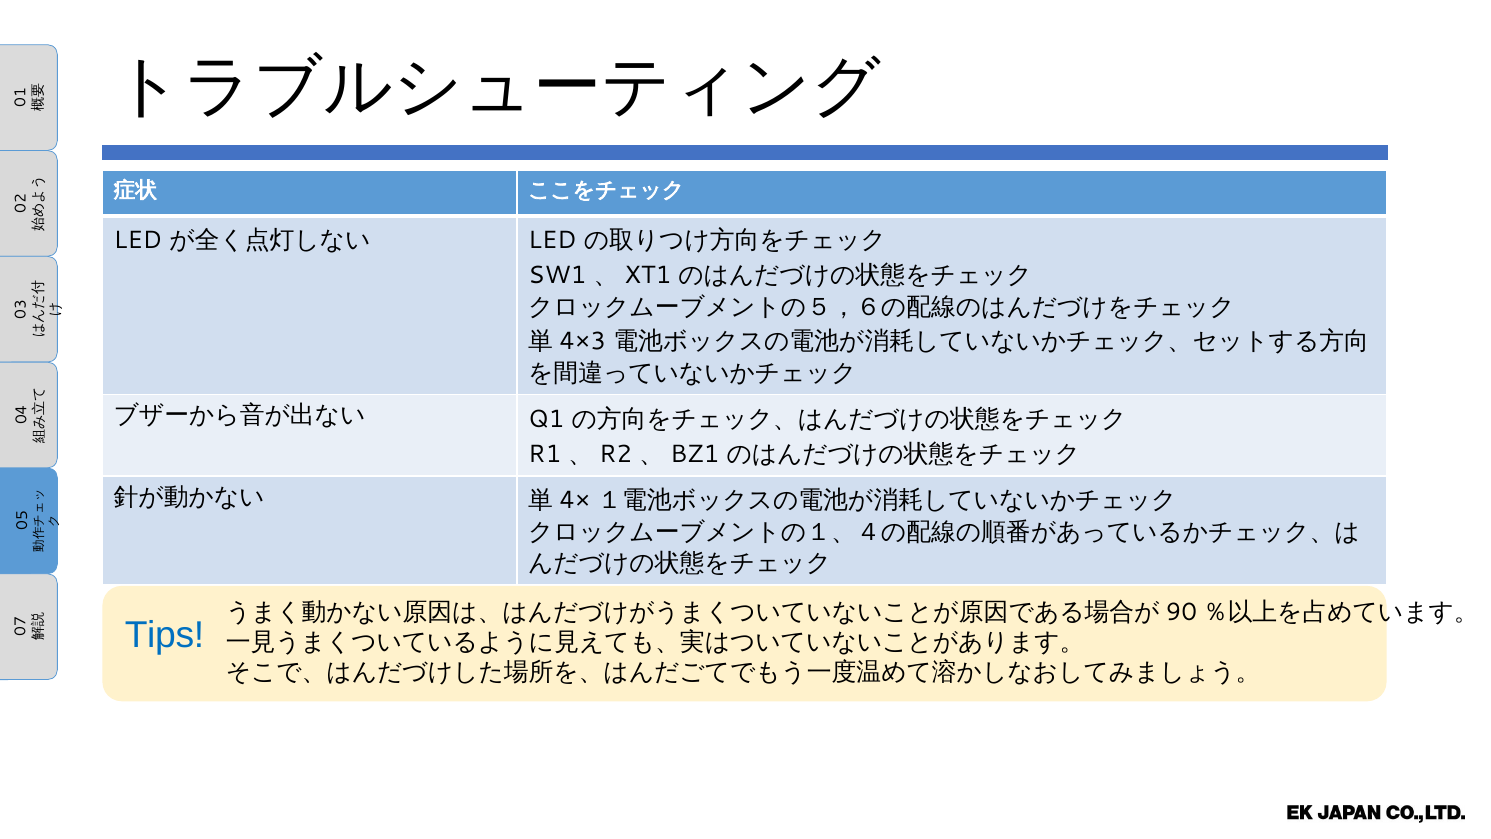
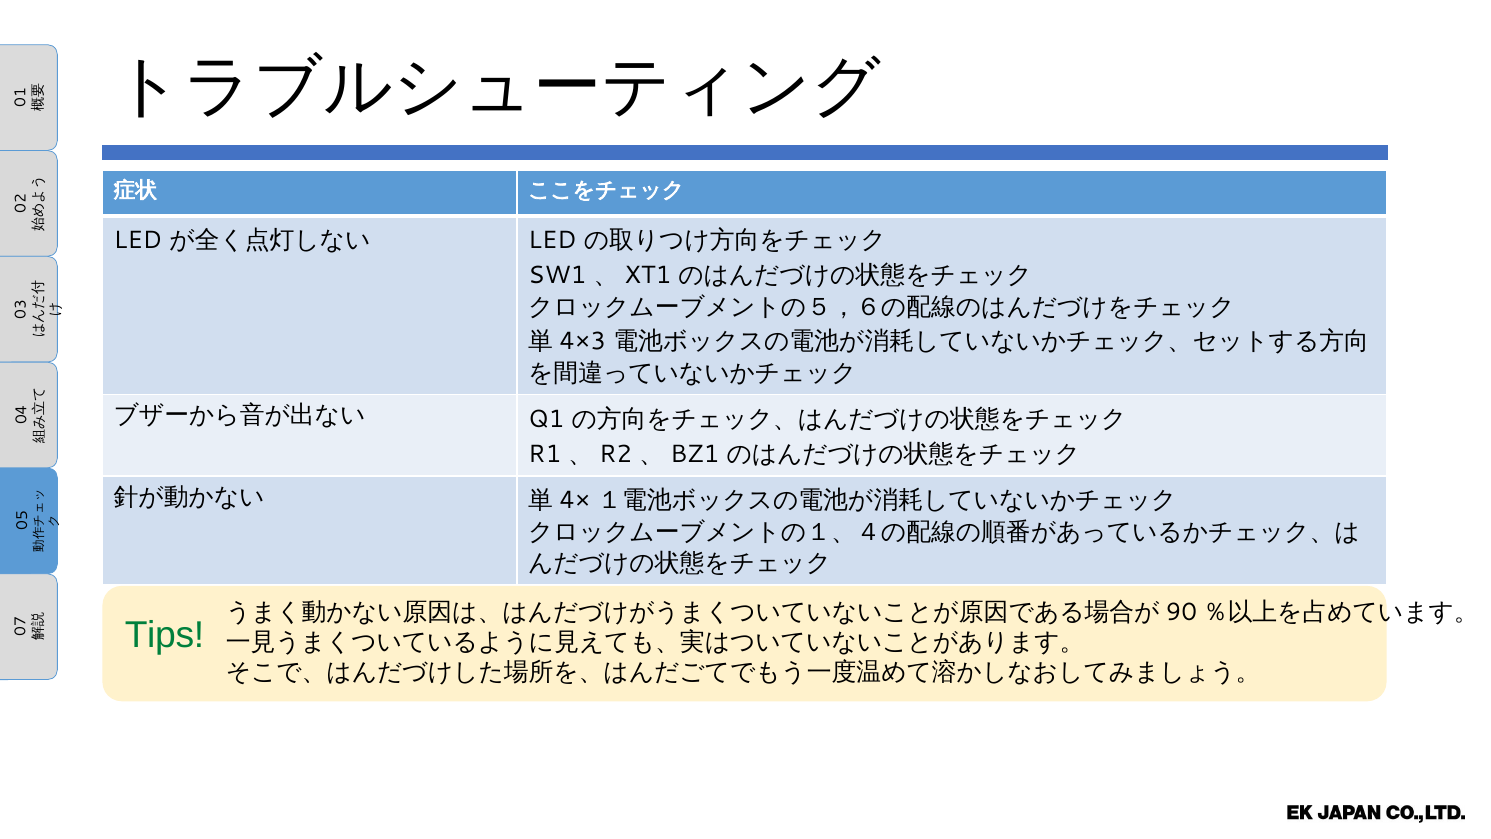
Tips colour: blue -> green
